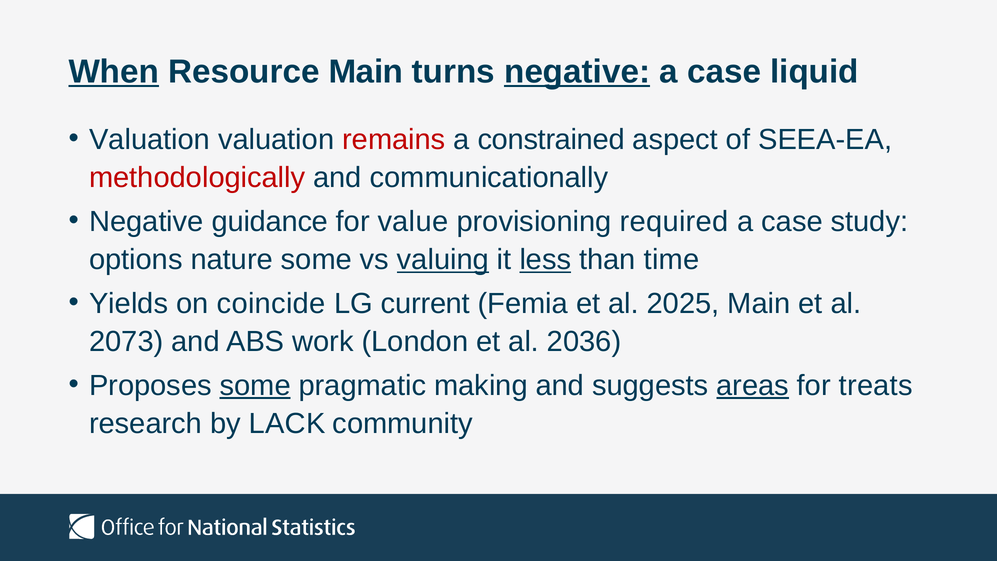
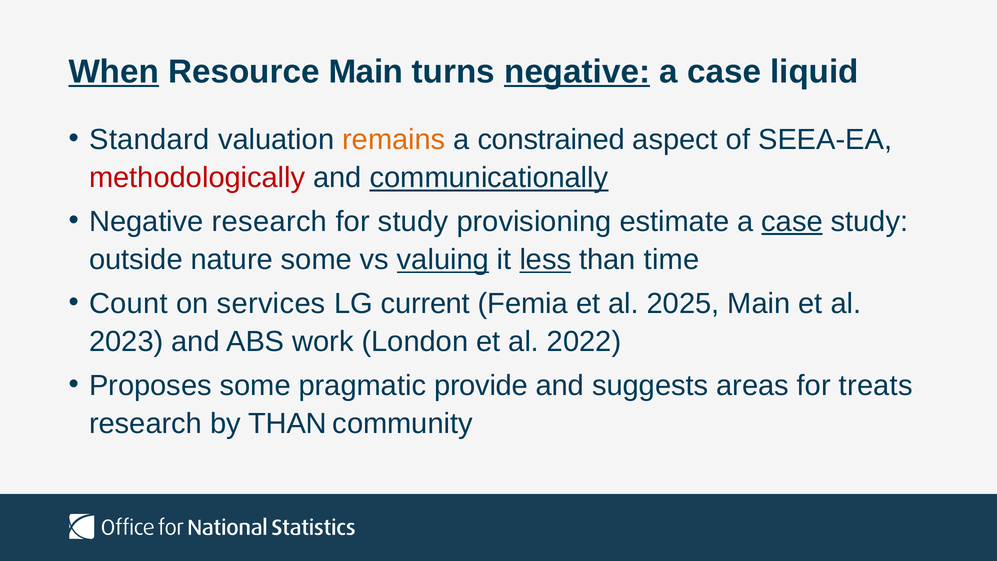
Valuation at (150, 139): Valuation -> Standard
remains colour: red -> orange
communicationally underline: none -> present
Negative guidance: guidance -> research
for value: value -> study
required: required -> estimate
case at (792, 221) underline: none -> present
options: options -> outside
Yields: Yields -> Count
coincide: coincide -> services
2073: 2073 -> 2023
2036: 2036 -> 2022
some at (255, 385) underline: present -> none
making: making -> provide
areas underline: present -> none
by LACK: LACK -> THAN
